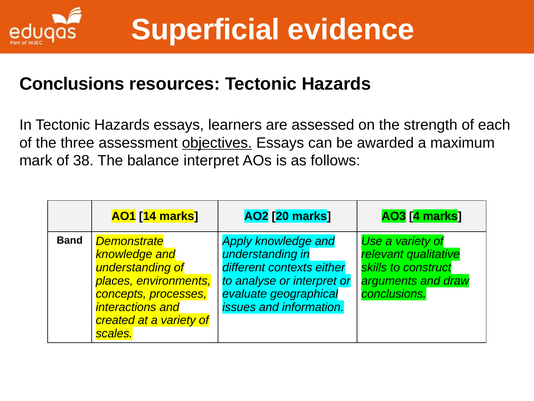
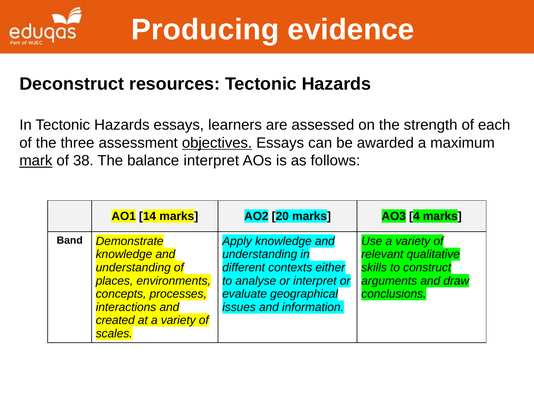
Superficial: Superficial -> Producing
Conclusions at (72, 84): Conclusions -> Deconstruct
mark underline: none -> present
